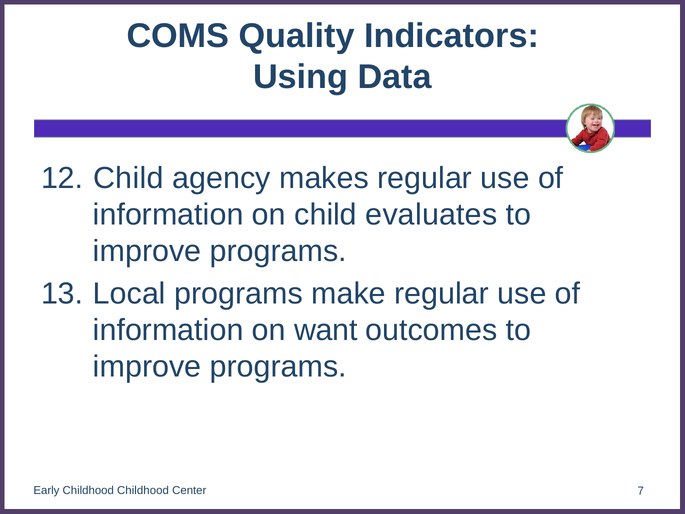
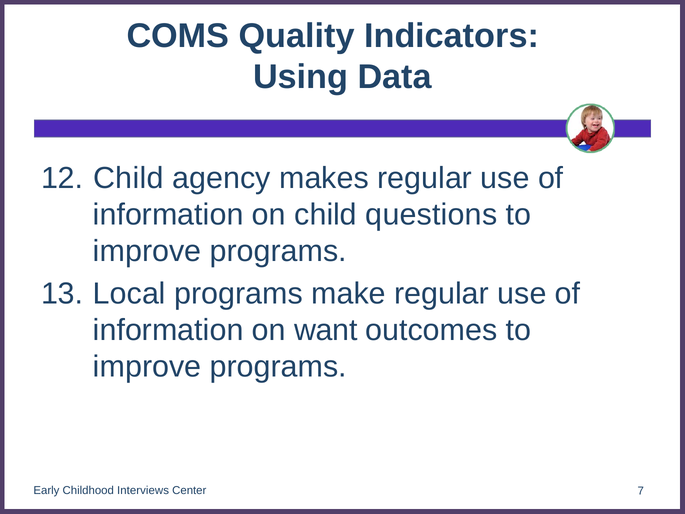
evaluates: evaluates -> questions
Childhood Childhood: Childhood -> Interviews
